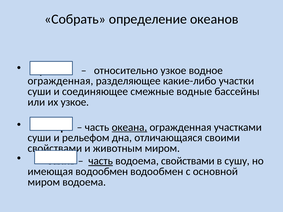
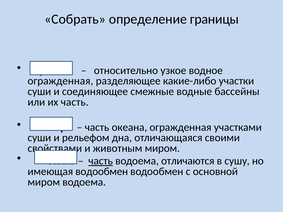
океанов: океанов -> границы
их узкое: узкое -> часть
океана underline: present -> none
водоема свойствами: свойствами -> отличаются
